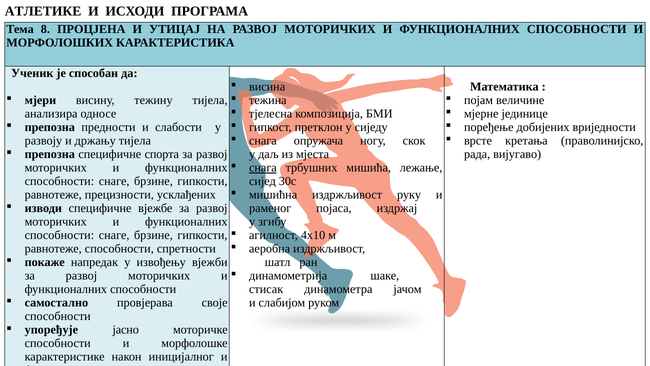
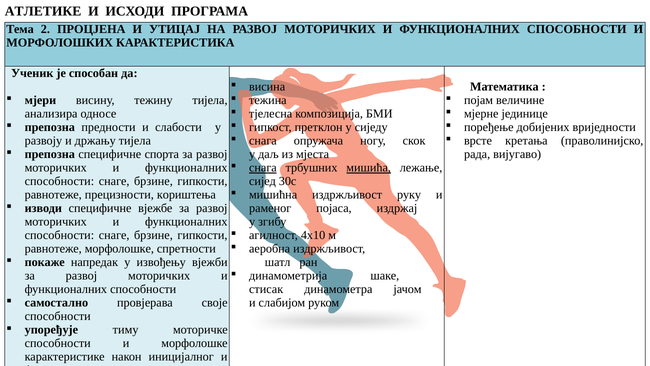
8: 8 -> 2
мишића underline: none -> present
усклађених: усклађених -> кориштења
равнотеже способности: способности -> морфолошке
јасно: јасно -> тиму
